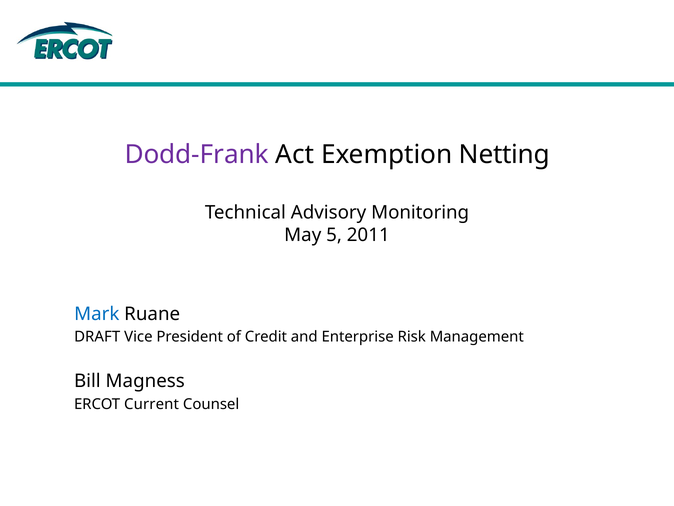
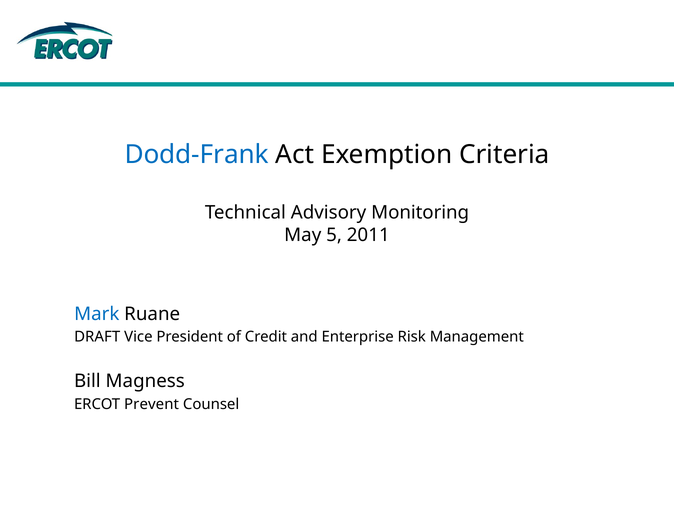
Dodd-Frank colour: purple -> blue
Netting: Netting -> Criteria
Current: Current -> Prevent
